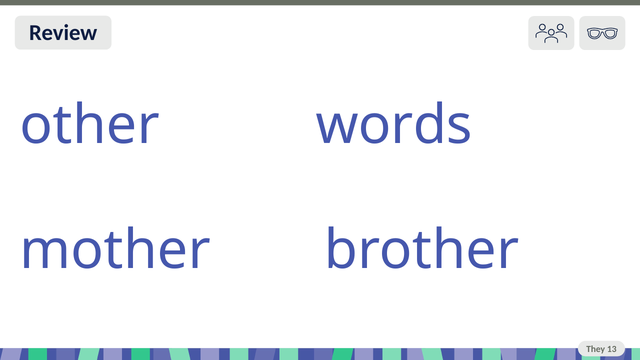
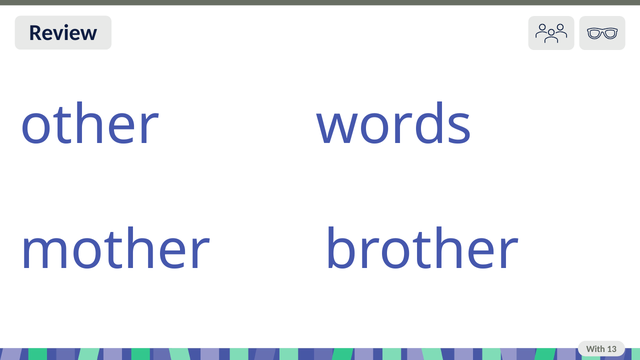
They: They -> With
